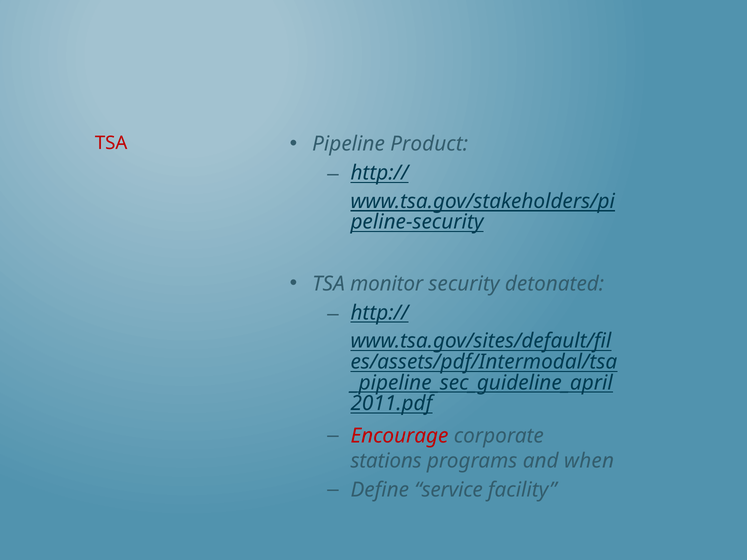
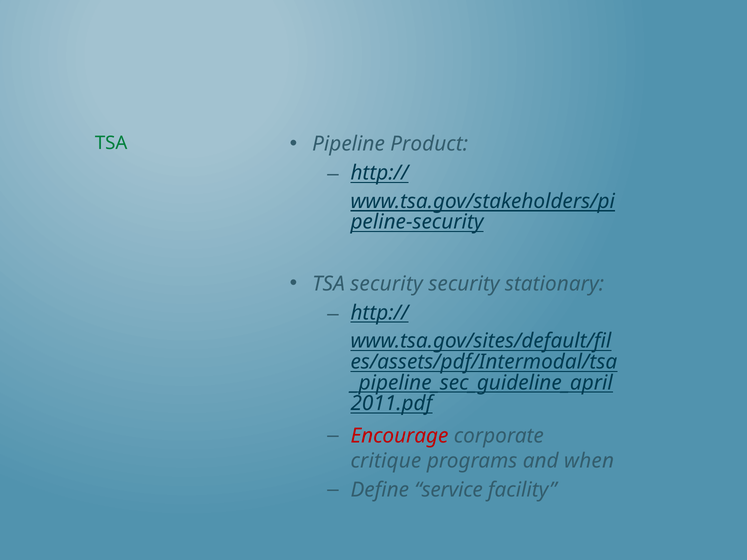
TSA at (111, 143) colour: red -> green
TSA monitor: monitor -> security
detonated: detonated -> stationary
stations: stations -> critique
